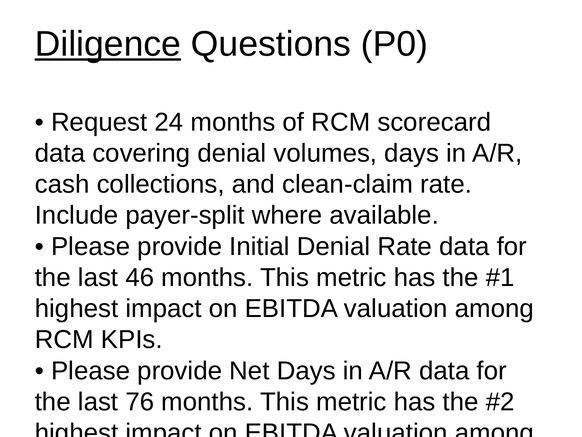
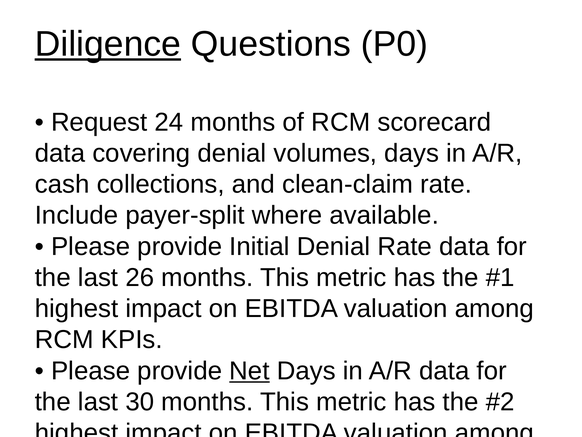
46: 46 -> 26
Net at (249, 370) underline: none -> present
76: 76 -> 30
